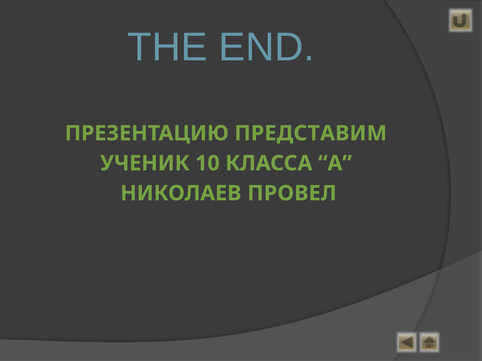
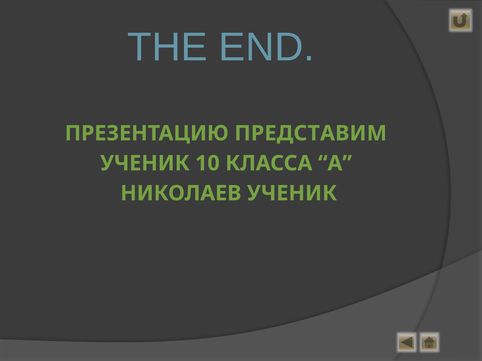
НИКОЛАЕВ ПРОВЕЛ: ПРОВЕЛ -> УЧЕНИК
